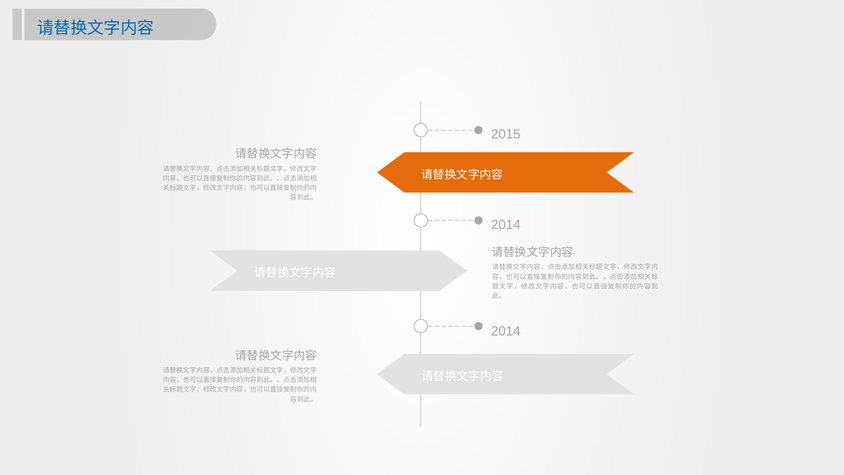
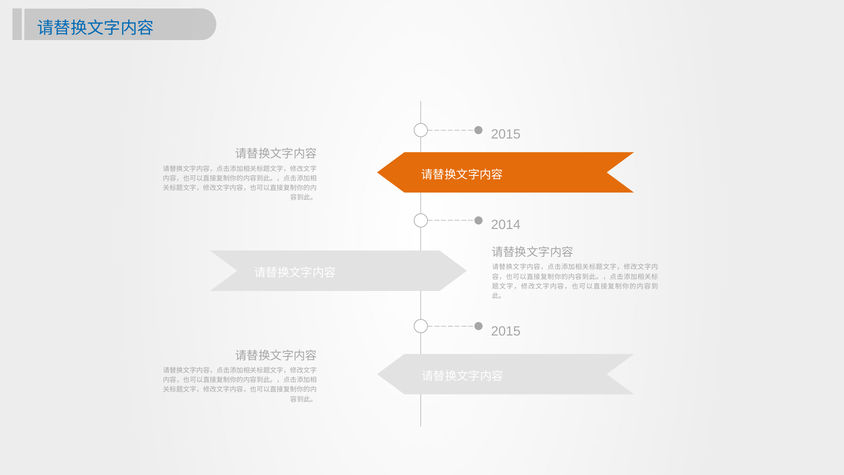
2014 at (506, 331): 2014 -> 2015
